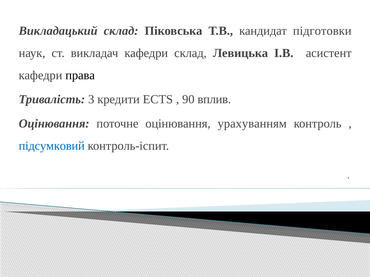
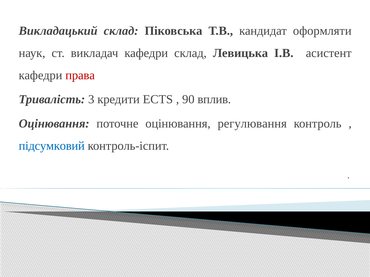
підготовки: підготовки -> оформляти
права colour: black -> red
урахуванням: урахуванням -> регулювання
